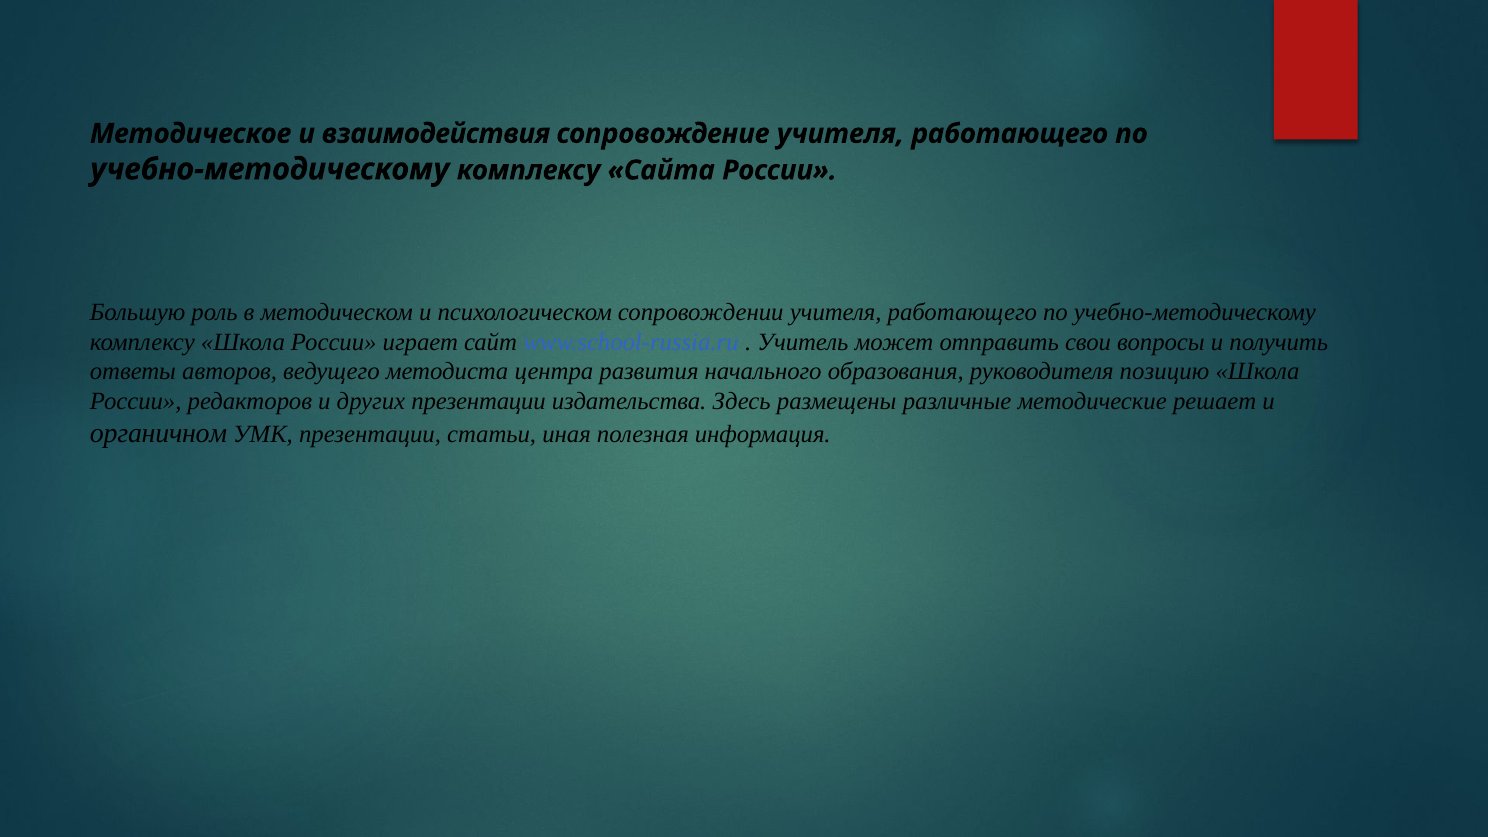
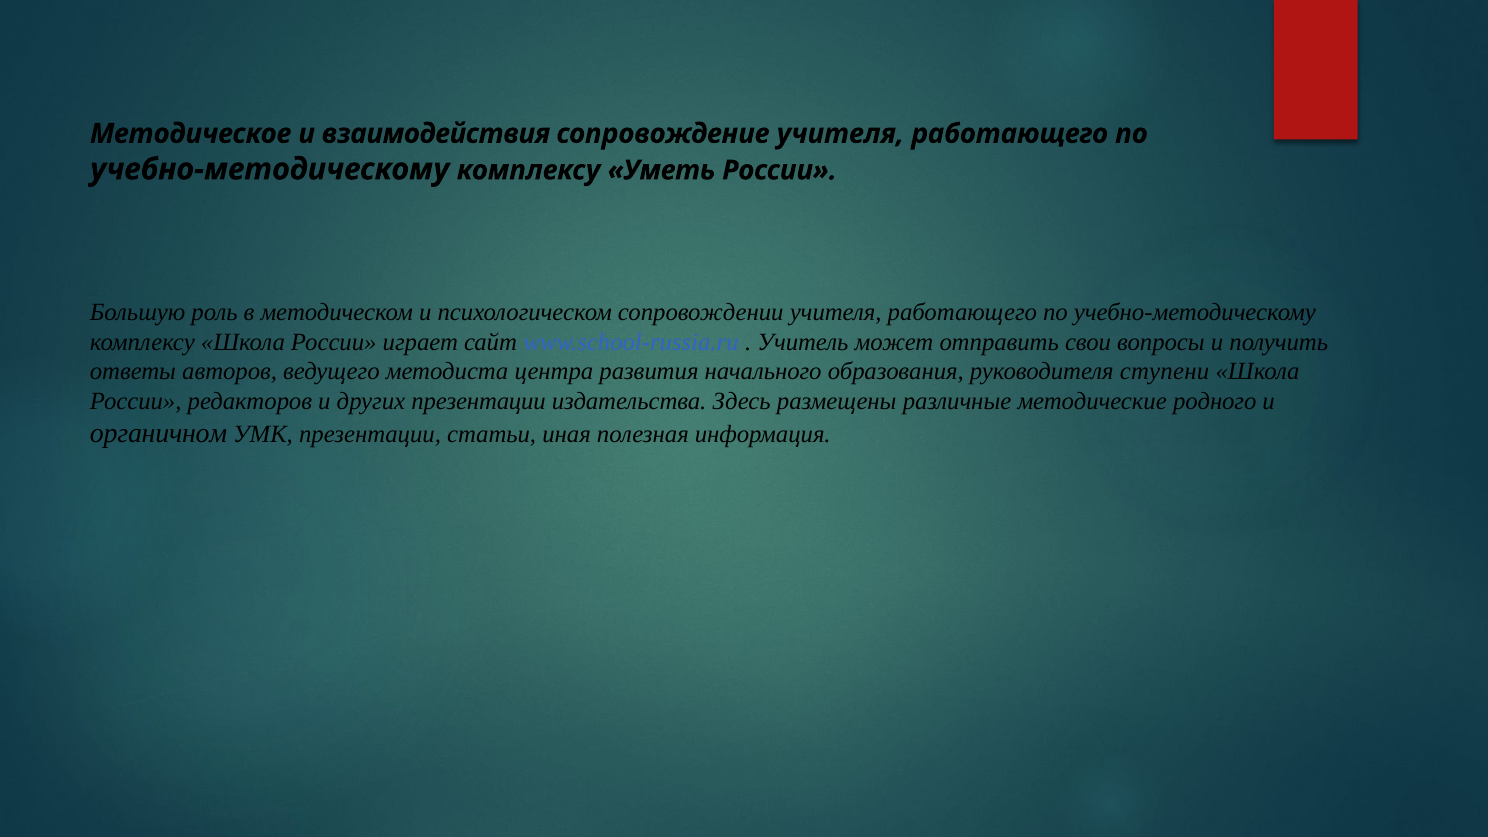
Сайта: Сайта -> Уметь
позицию: позицию -> ступени
решает: решает -> родного
